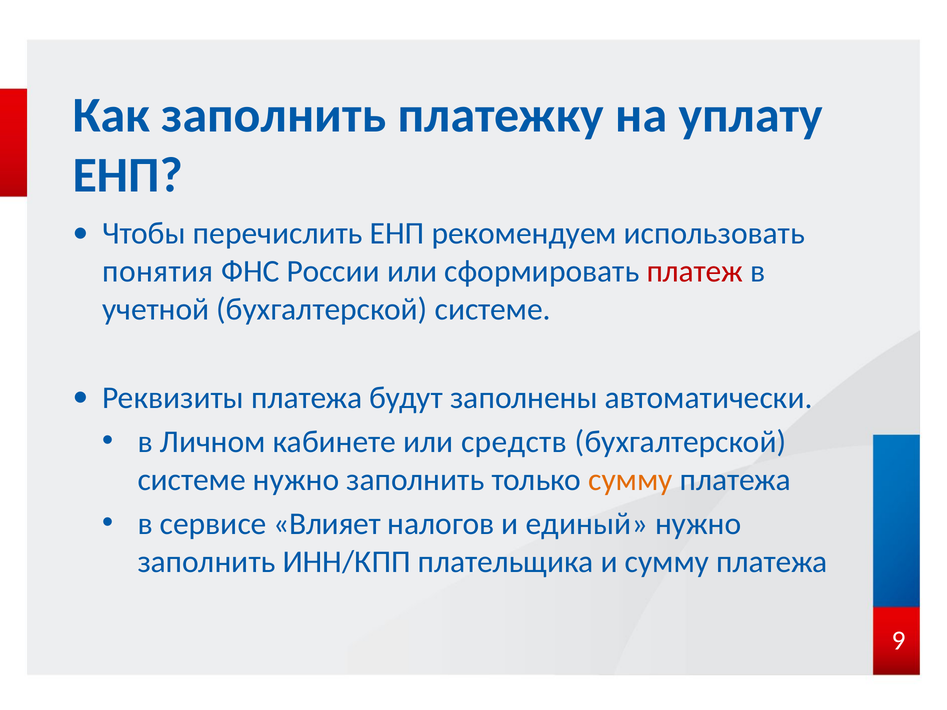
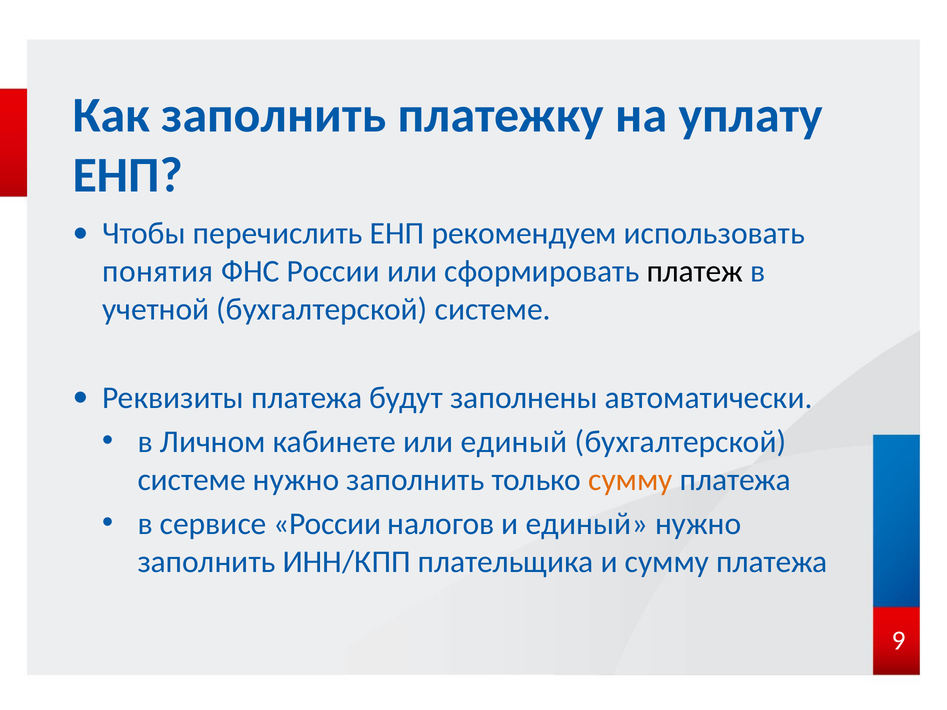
платеж colour: red -> black
или средств: средств -> единый
сервисе Влияет: Влияет -> России
